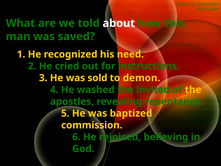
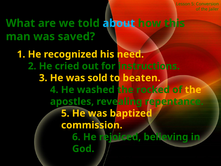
about colour: white -> light blue
demon: demon -> beaten
invited: invited -> rocked
